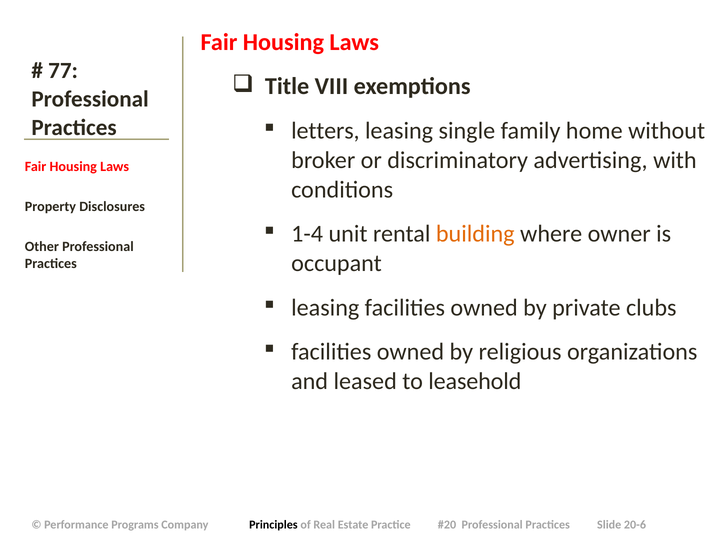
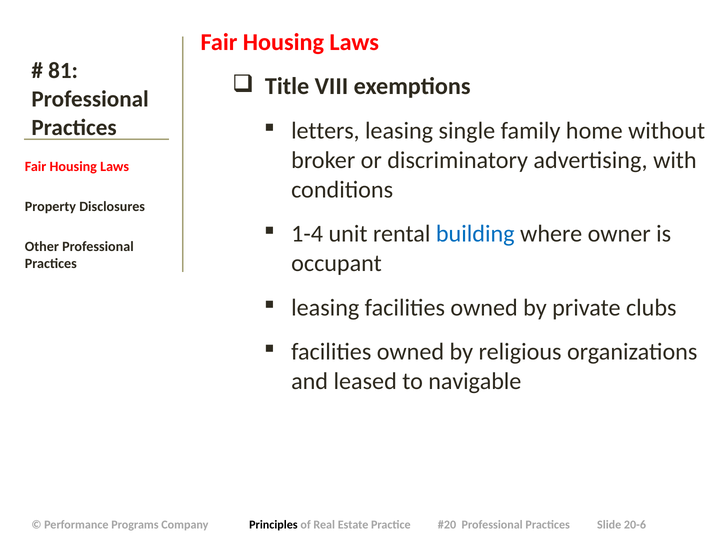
77: 77 -> 81
building colour: orange -> blue
leasehold: leasehold -> navigable
